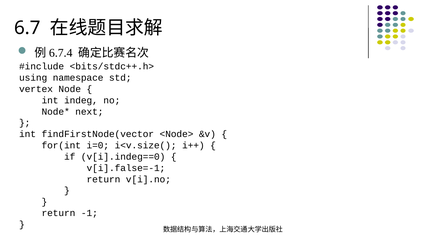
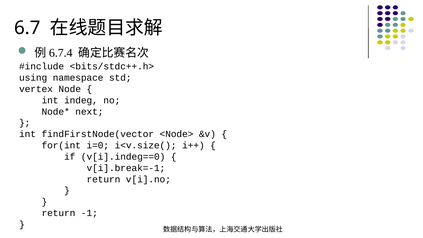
v[i].false=-1: v[i].false=-1 -> v[i].break=-1
